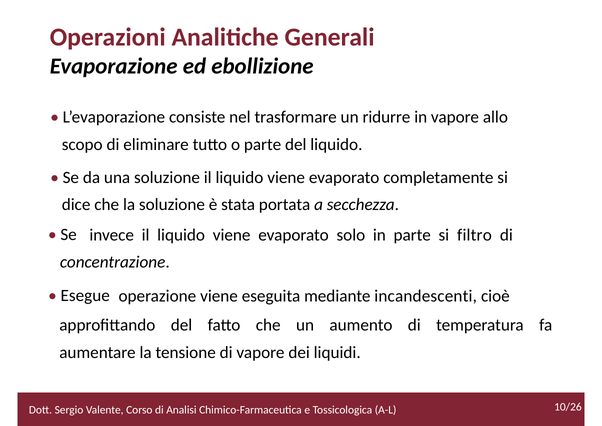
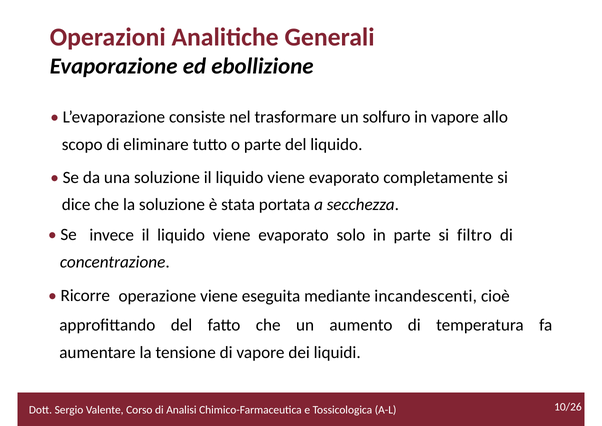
ridurre: ridurre -> solfuro
Esegue: Esegue -> Ricorre
